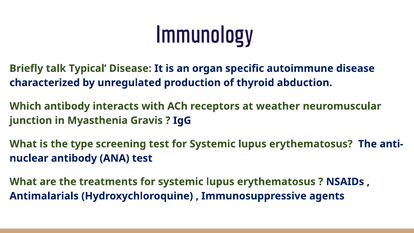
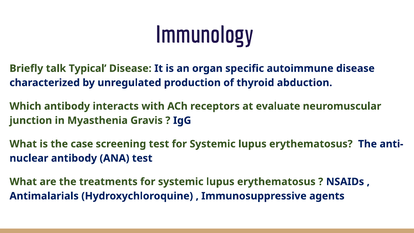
weather: weather -> evaluate
type: type -> case
